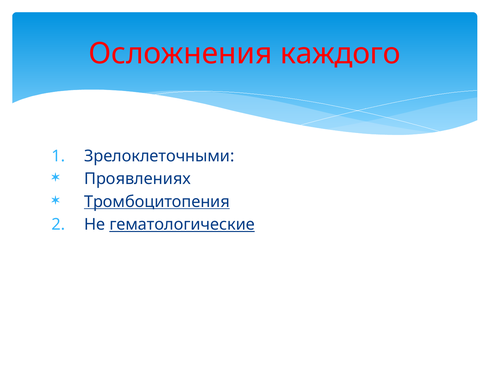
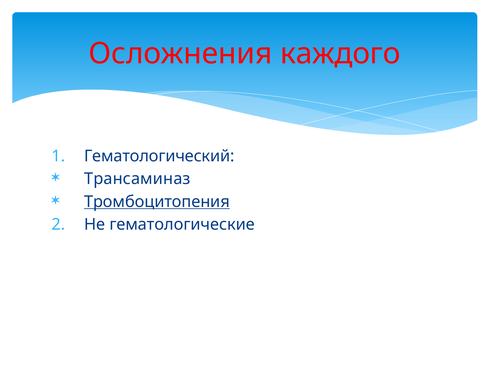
Зрелоклеточными: Зрелоклеточными -> Гематологический
Проявлениях: Проявлениях -> Трансаминаз
гематологические underline: present -> none
